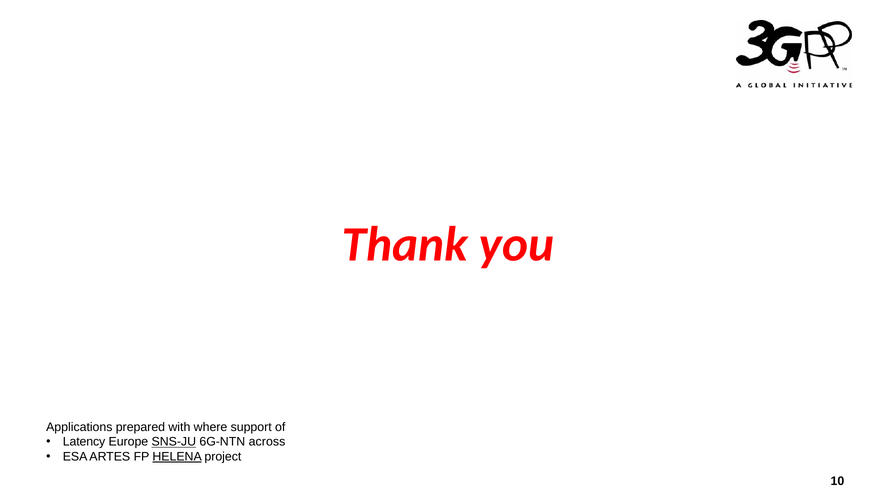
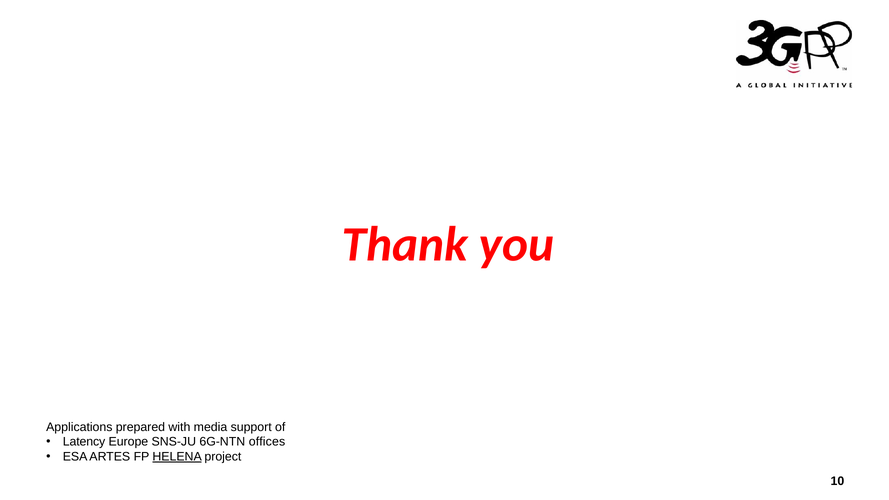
where: where -> media
SNS-JU underline: present -> none
across: across -> offices
